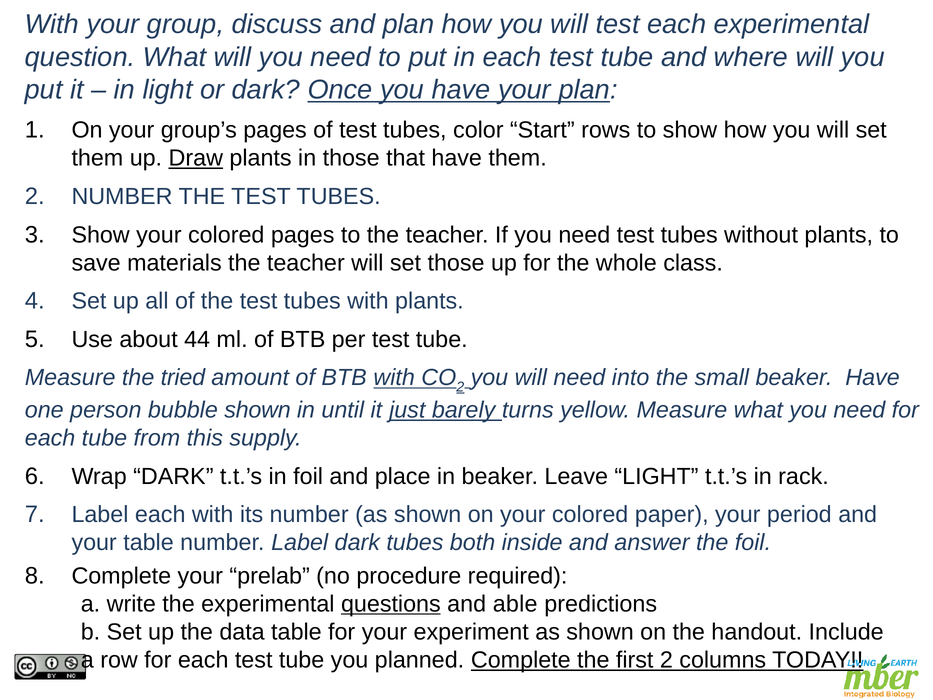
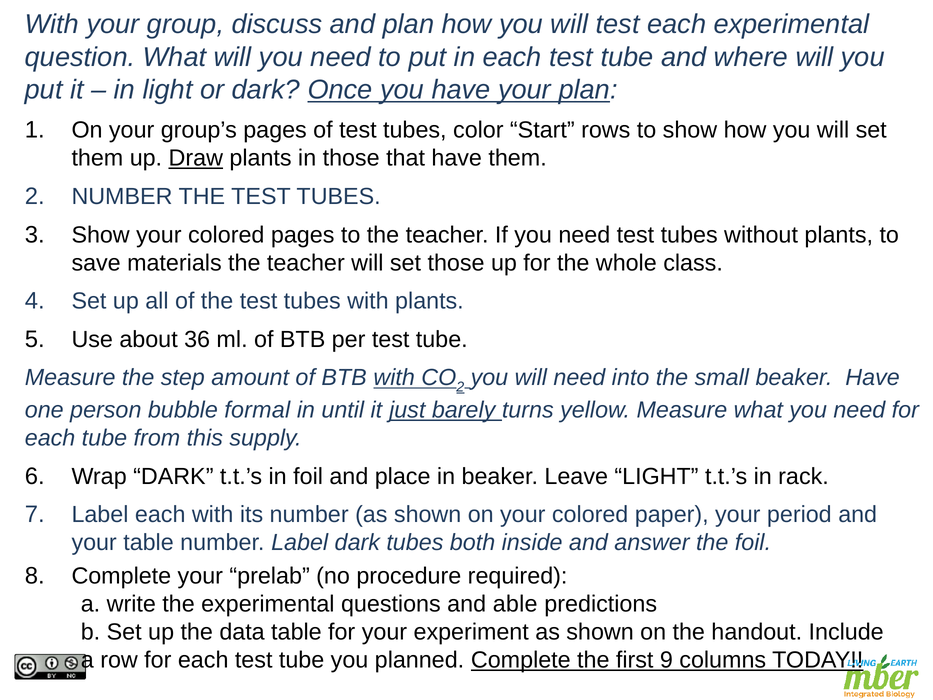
44: 44 -> 36
tried: tried -> step
bubble shown: shown -> formal
questions underline: present -> none
first 2: 2 -> 9
